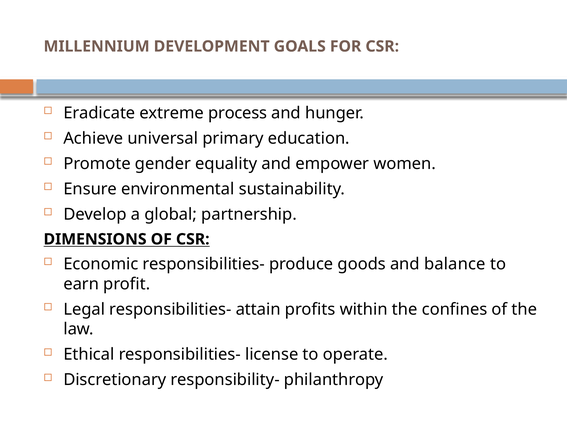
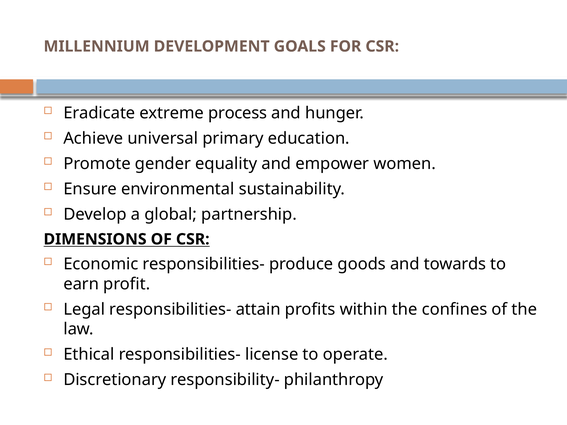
balance: balance -> towards
